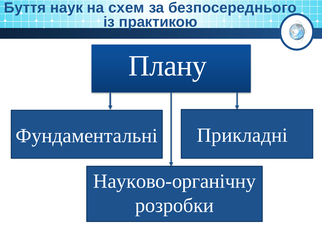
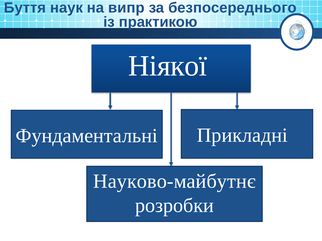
схем: схем -> випр
Плану: Плану -> Ніякої
Науково-органічну: Науково-органічну -> Науково-майбутнє
